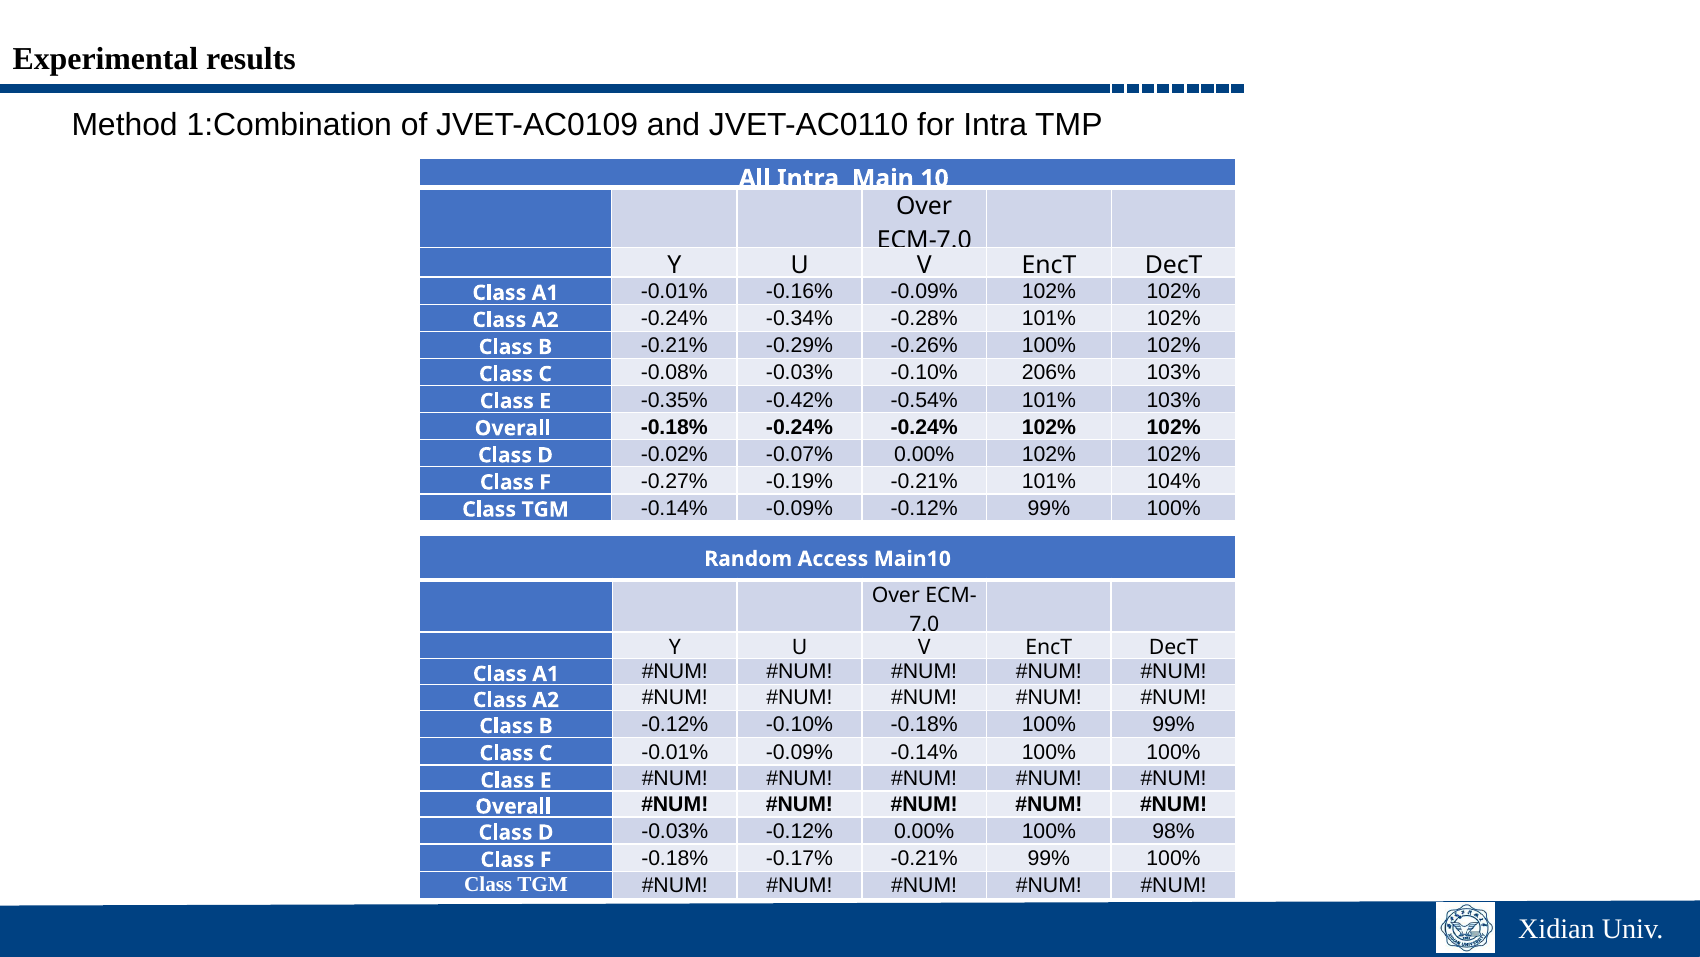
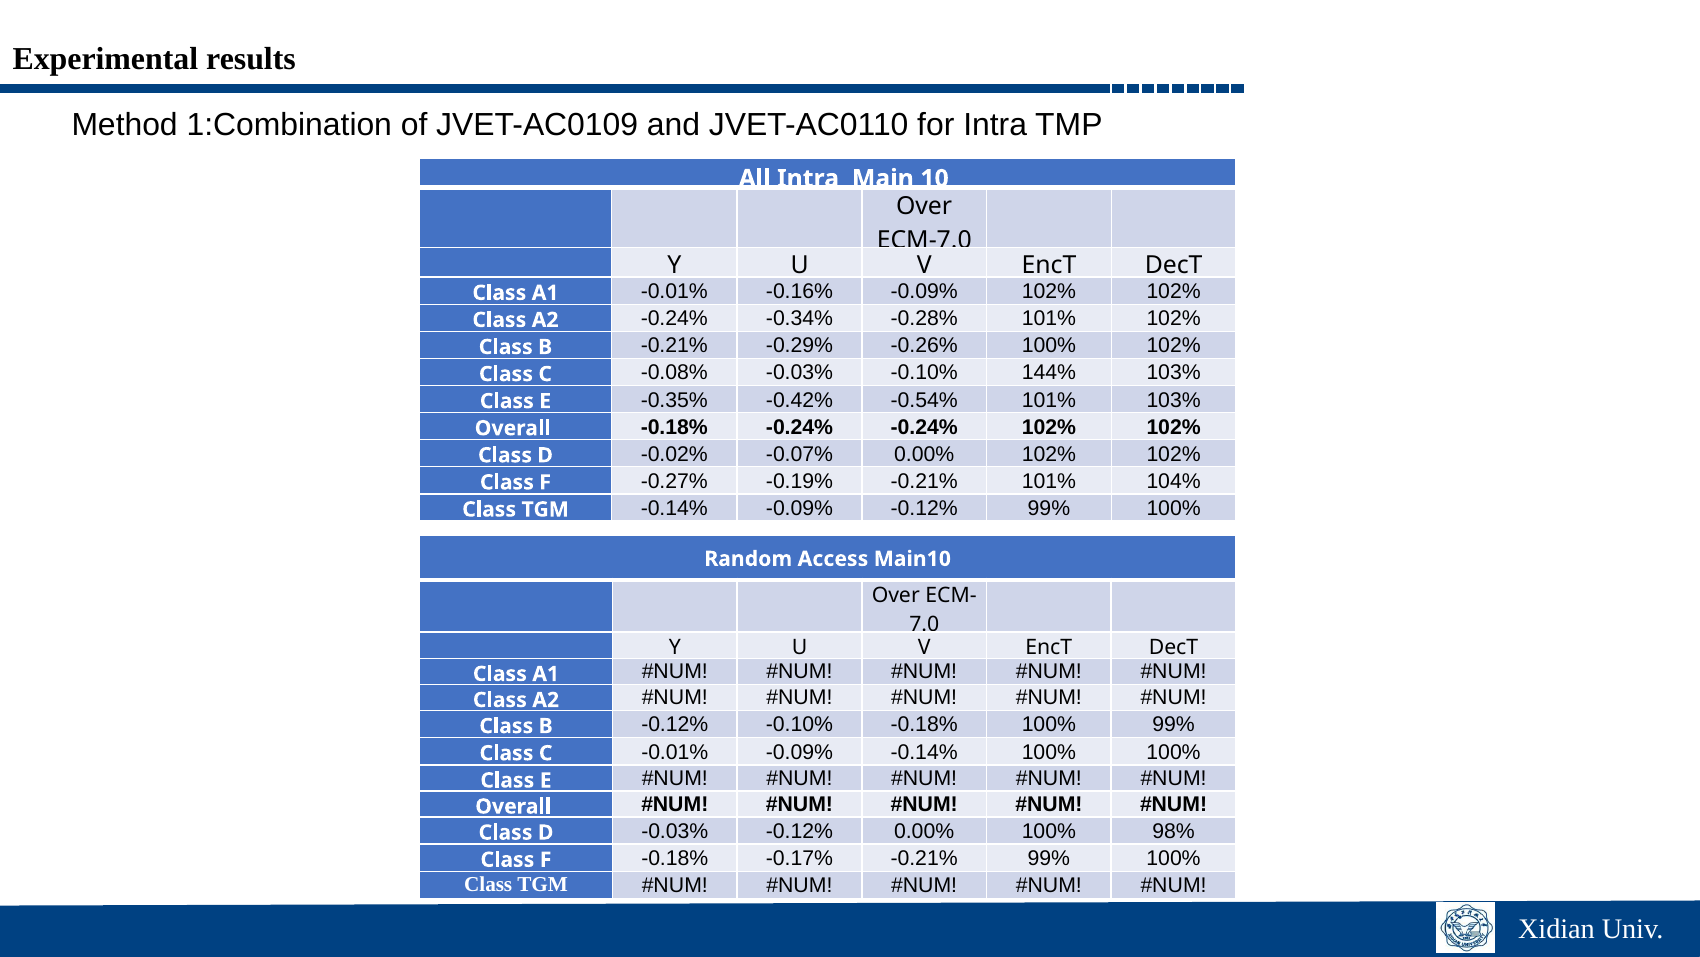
206%: 206% -> 144%
